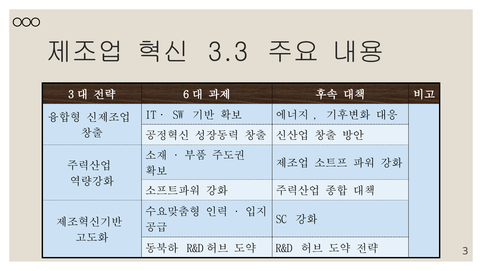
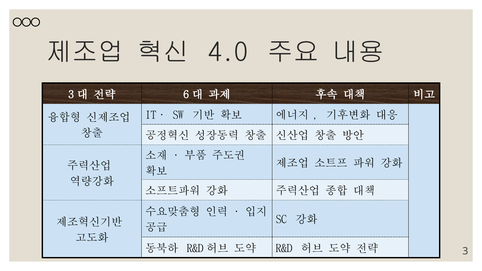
3.3: 3.3 -> 4.0
